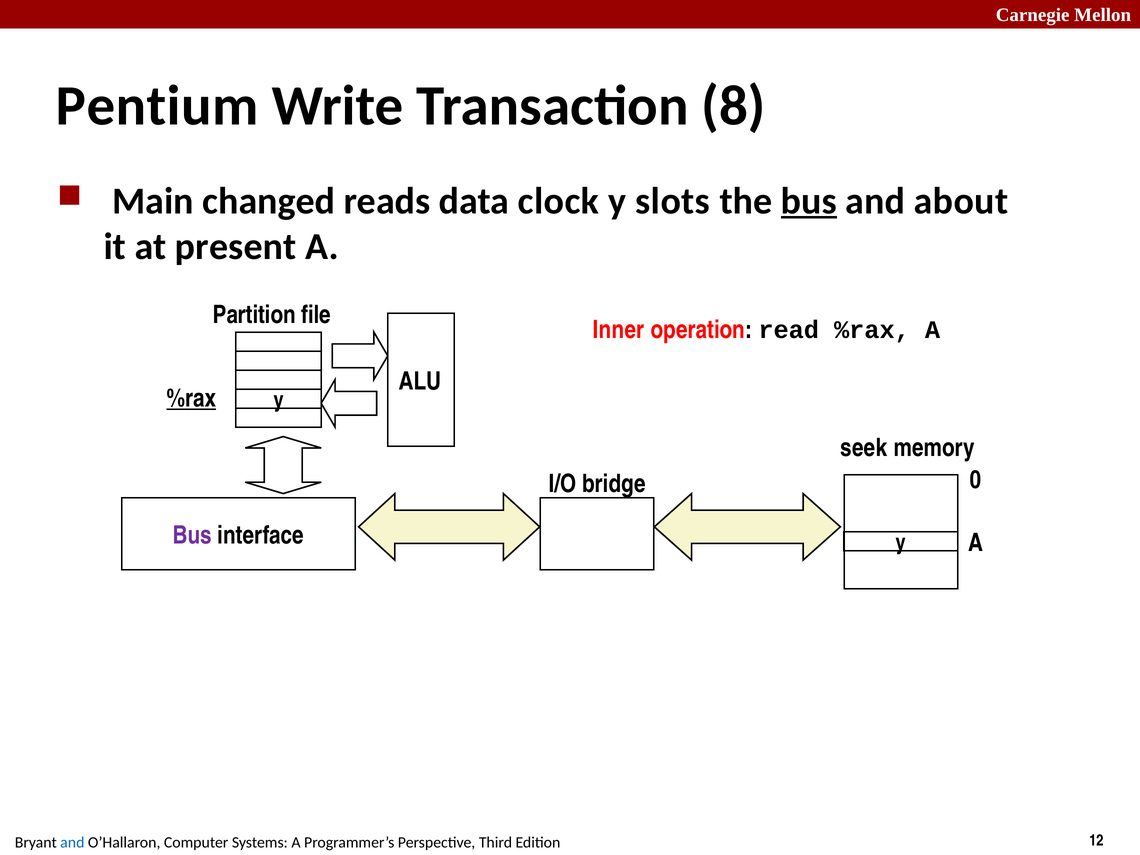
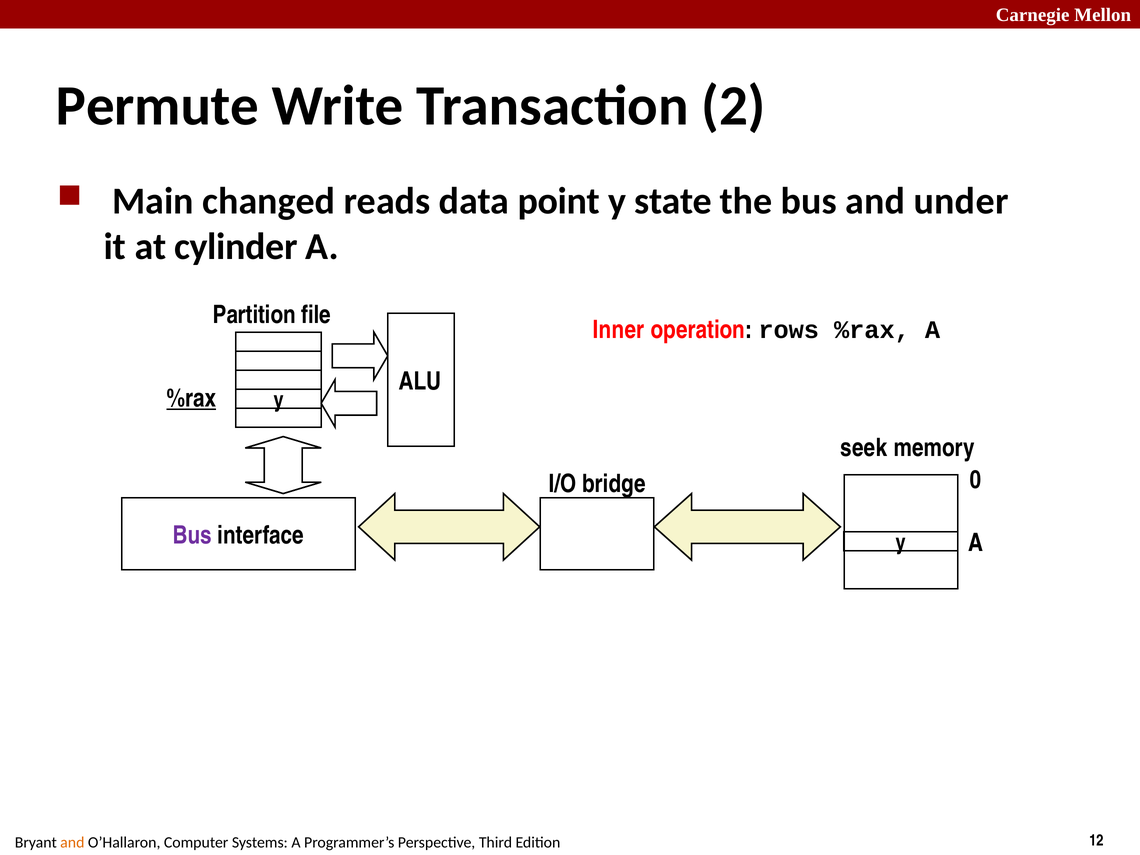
Pentium: Pentium -> Permute
8: 8 -> 2
clock: clock -> point
slots: slots -> state
bus at (809, 201) underline: present -> none
about: about -> under
present: present -> cylinder
read: read -> rows
and at (72, 843) colour: blue -> orange
